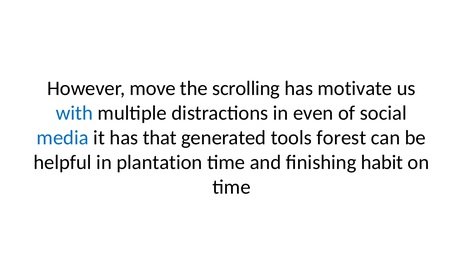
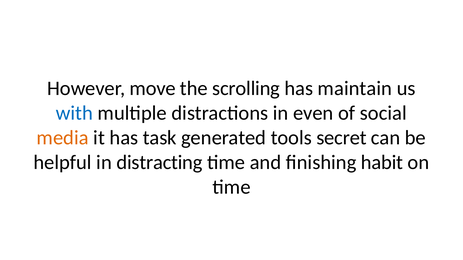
motivate: motivate -> maintain
media colour: blue -> orange
that: that -> task
forest: forest -> secret
plantation: plantation -> distracting
